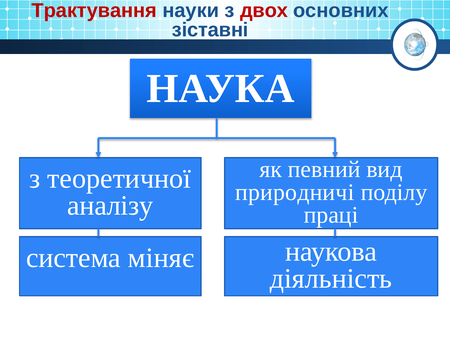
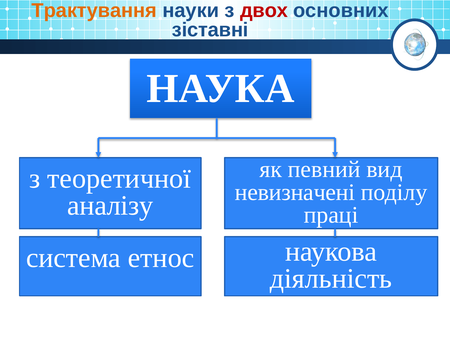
Трактування colour: red -> orange
природничі: природничі -> невизначені
міняє: міняє -> етнос
